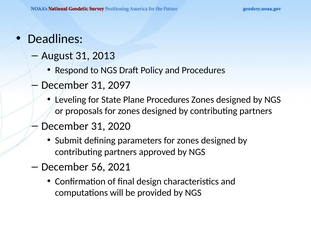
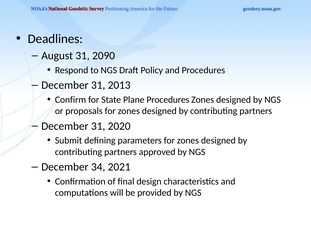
2013: 2013 -> 2090
2097: 2097 -> 2013
Leveling: Leveling -> Confirm
56: 56 -> 34
